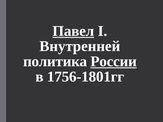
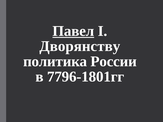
Внутренней: Внутренней -> Дворянству
России underline: present -> none
1756-1801гг: 1756-1801гг -> 7796-1801гг
